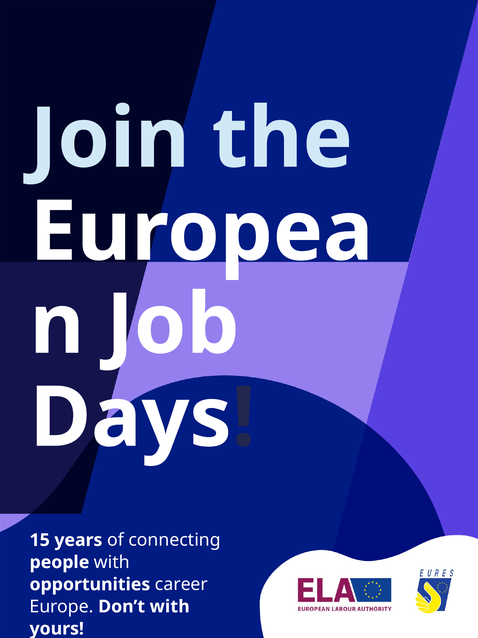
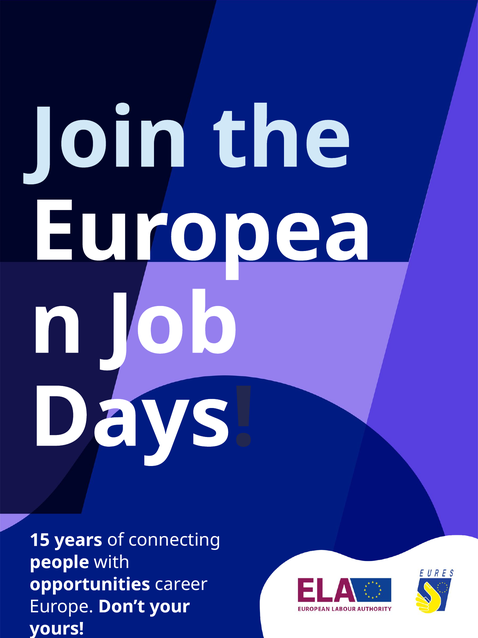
Don’t with: with -> your
